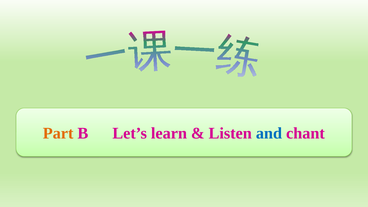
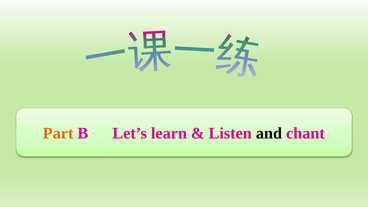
and colour: blue -> black
